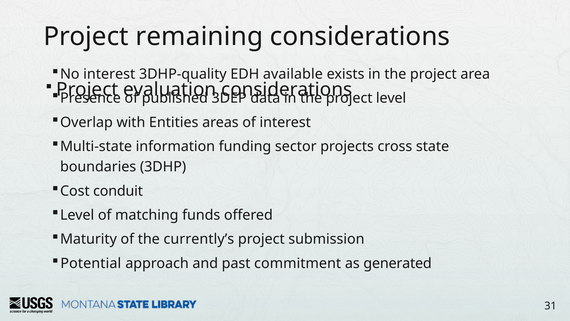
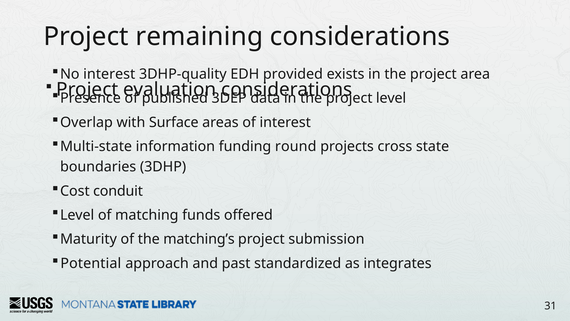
available: available -> provided
Entities: Entities -> Surface
sector: sector -> round
currently’s: currently’s -> matching’s
commitment: commitment -> standardized
generated: generated -> integrates
